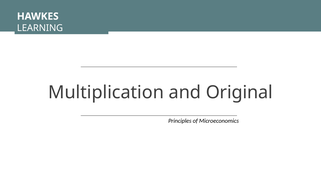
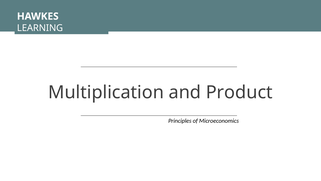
Original: Original -> Product
